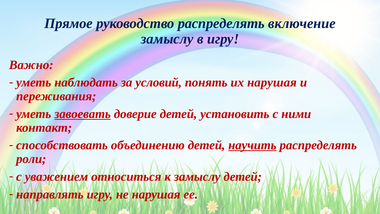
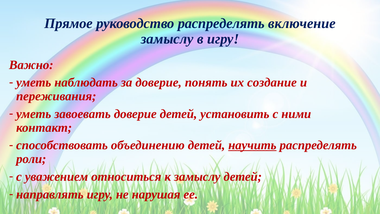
за условий: условий -> доверие
их нарушая: нарушая -> создание
завоевать underline: present -> none
